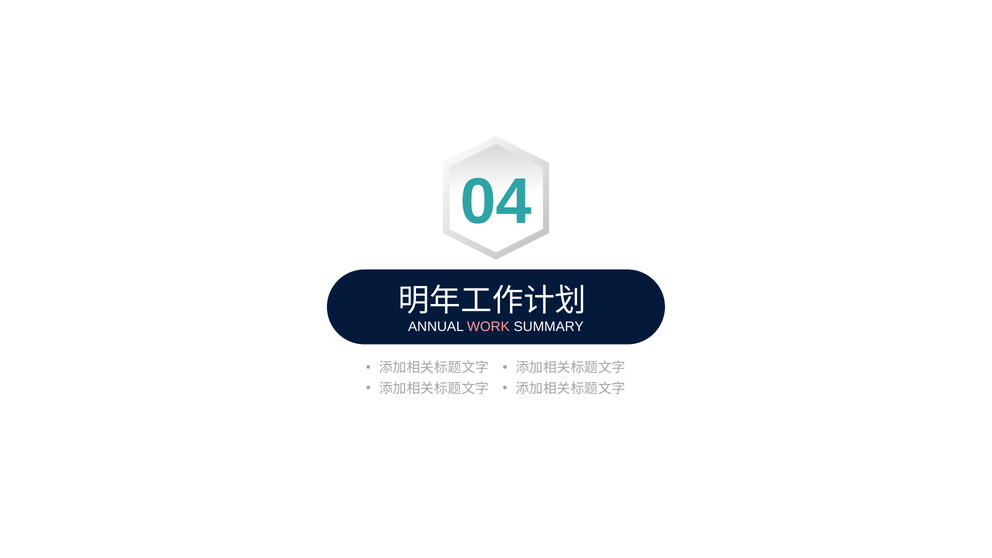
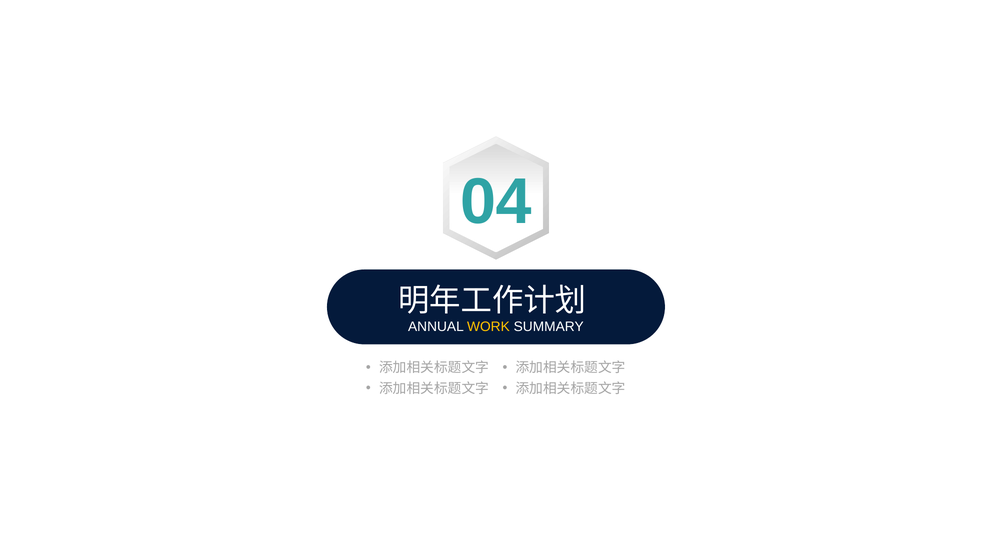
WORK colour: pink -> yellow
